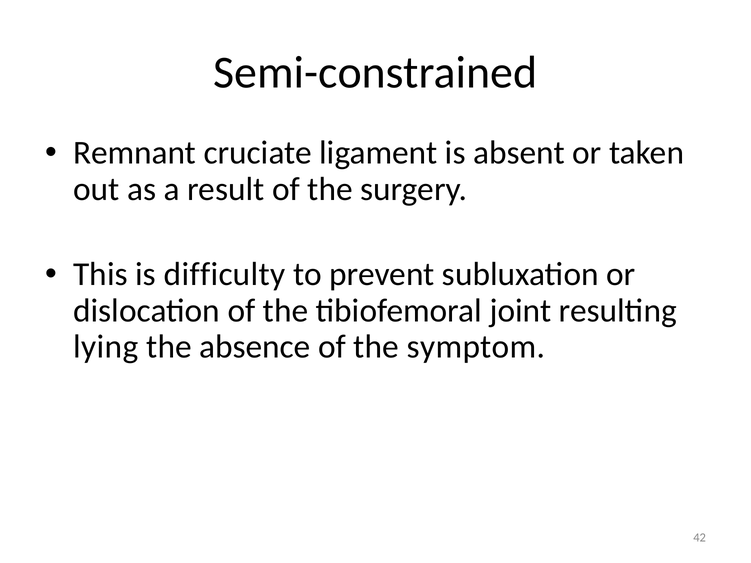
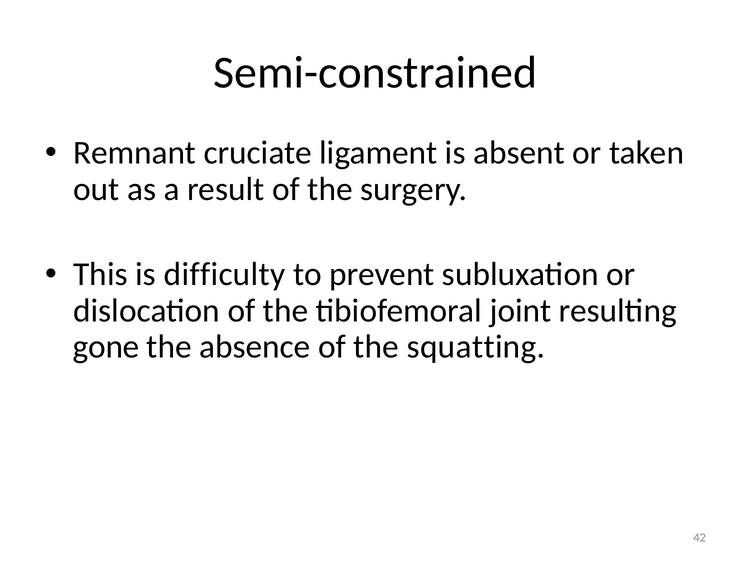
lying: lying -> gone
symptom: symptom -> squatting
